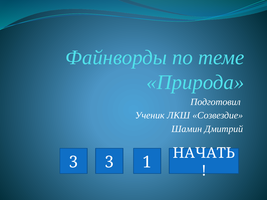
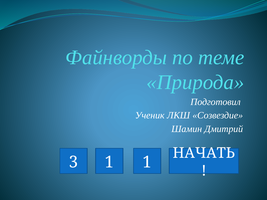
3 3: 3 -> 1
